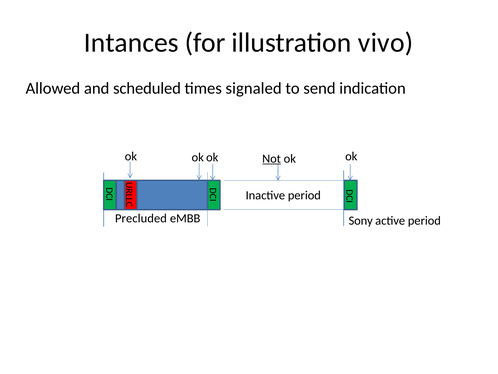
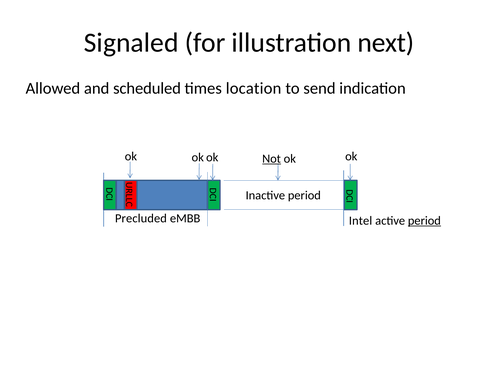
Intances: Intances -> Signaled
vivo: vivo -> next
signaled: signaled -> location
Sony: Sony -> Intel
period at (424, 220) underline: none -> present
